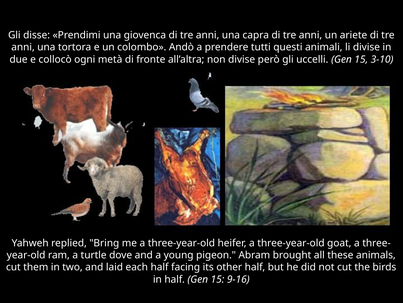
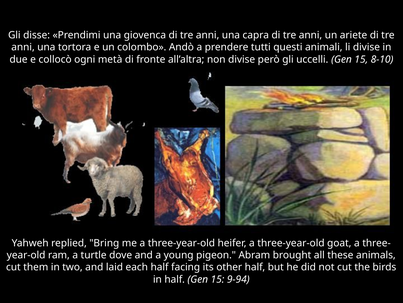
3-10: 3-10 -> 8-10
9-16: 9-16 -> 9-94
